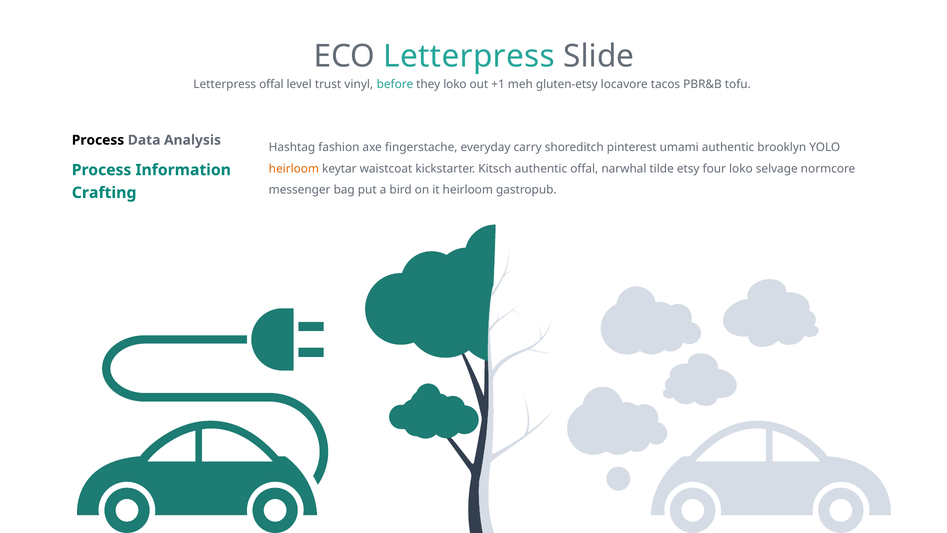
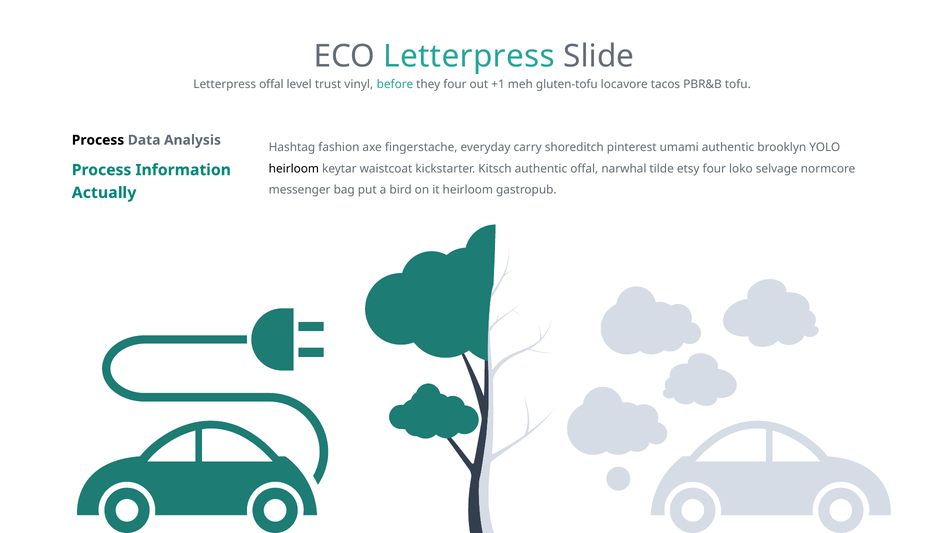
they loko: loko -> four
gluten-etsy: gluten-etsy -> gluten-tofu
heirloom at (294, 169) colour: orange -> black
Crafting: Crafting -> Actually
